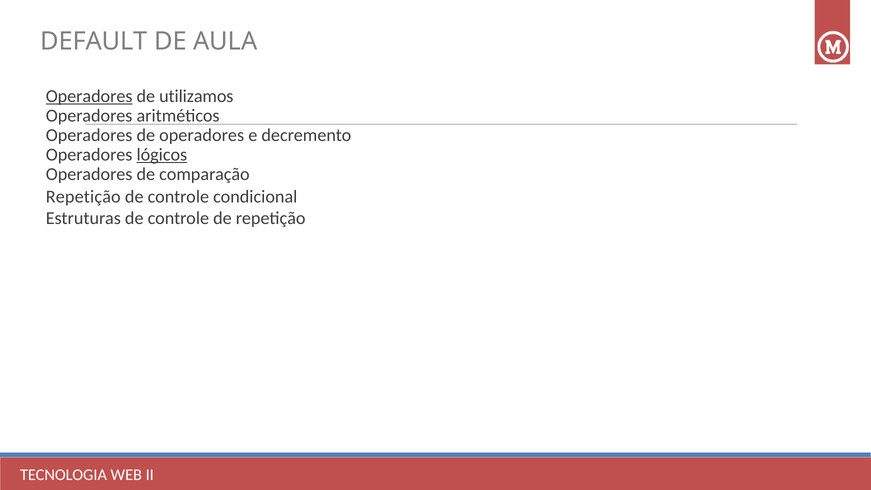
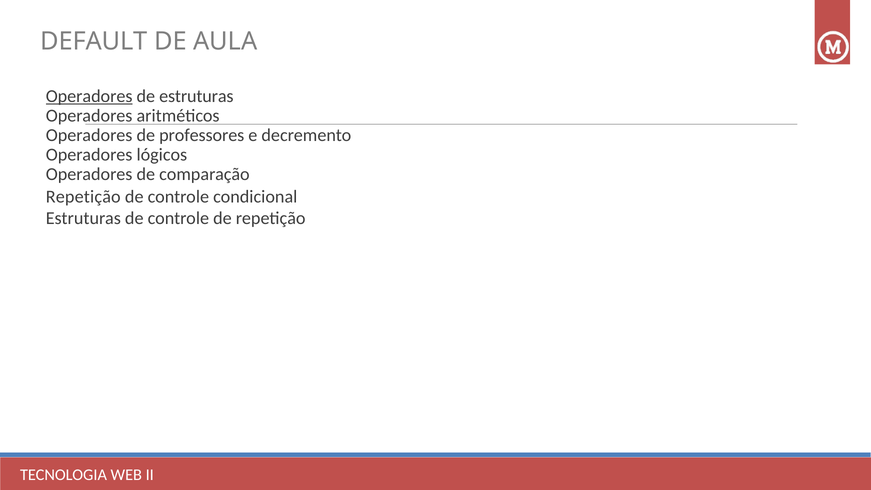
de utilizamos: utilizamos -> estruturas
de operadores: operadores -> professores
lógicos underline: present -> none
